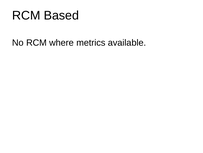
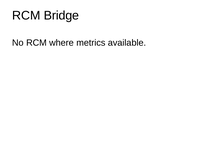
Based: Based -> Bridge
